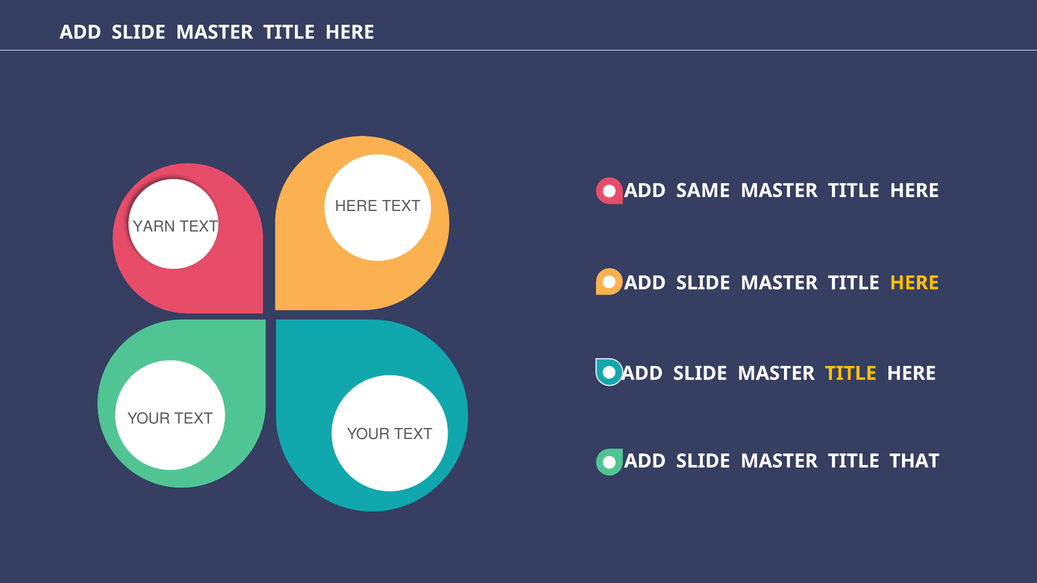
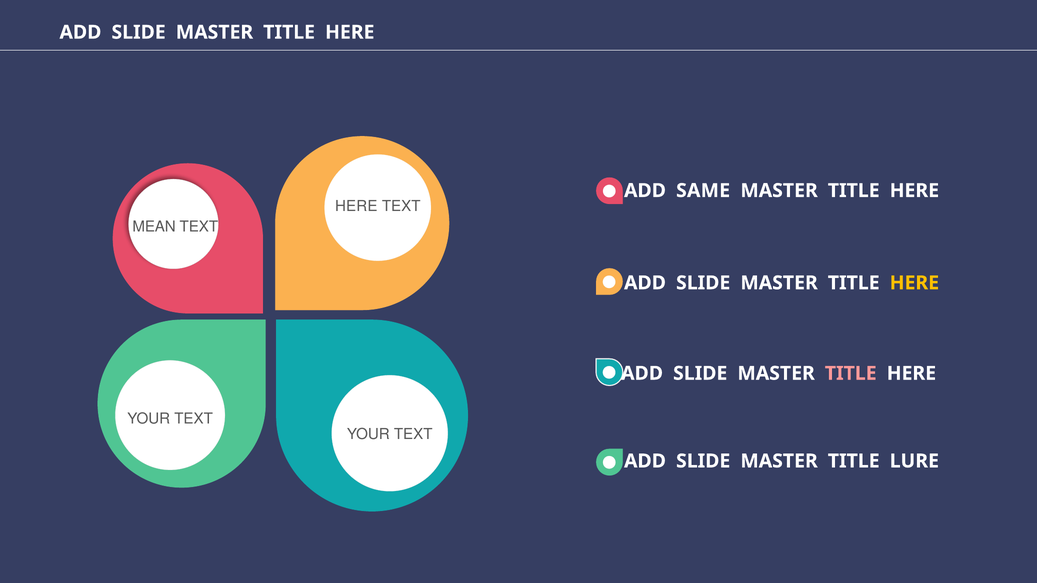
YARN: YARN -> MEAN
TITLE at (851, 374) colour: yellow -> pink
THAT: THAT -> LURE
